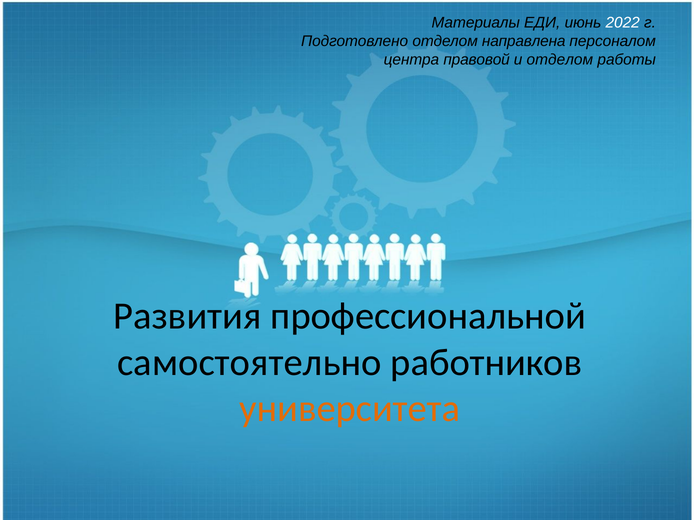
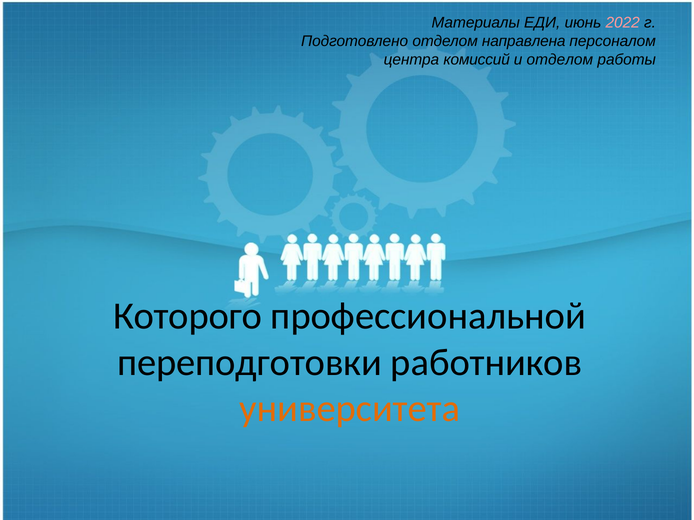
2022 colour: white -> pink
правовой: правовой -> комиссий
Развития: Развития -> Которого
самостоятельно: самостоятельно -> переподготовки
